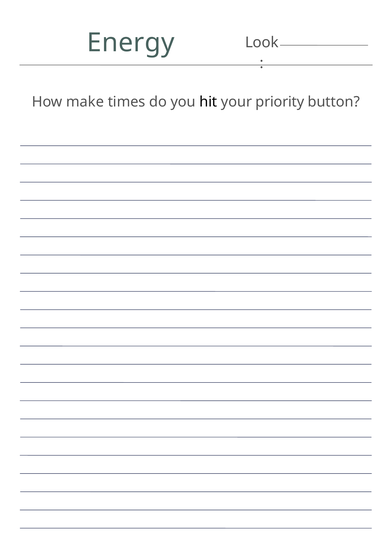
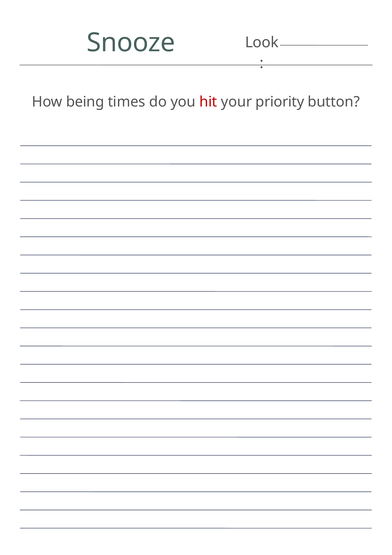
Energy: Energy -> Snooze
make: make -> being
hit colour: black -> red
